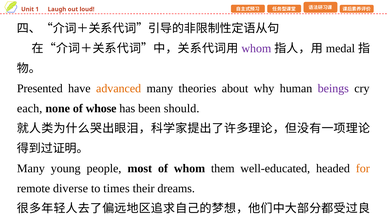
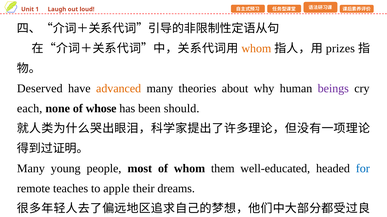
whom at (256, 48) colour: purple -> orange
medal: medal -> prizes
Presented: Presented -> Deserved
for colour: orange -> blue
diverse: diverse -> teaches
times: times -> apple
